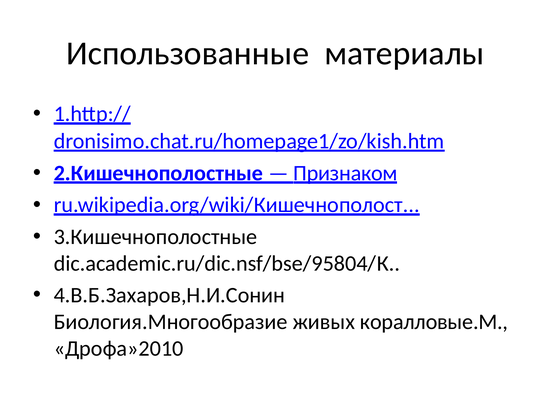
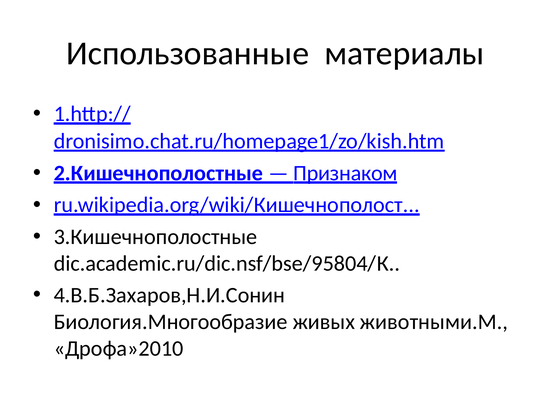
коралловые.М: коралловые.М -> животными.М
